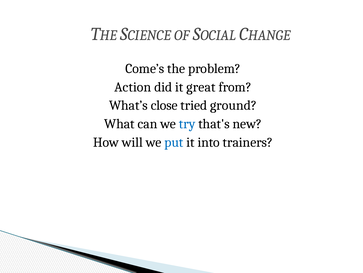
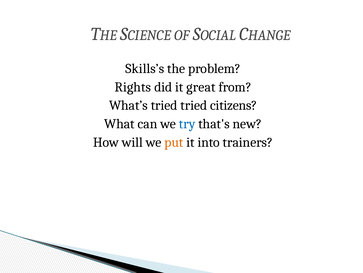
Come’s: Come’s -> Skills’s
Action: Action -> Rights
What’s close: close -> tried
ground: ground -> citizens
put colour: blue -> orange
